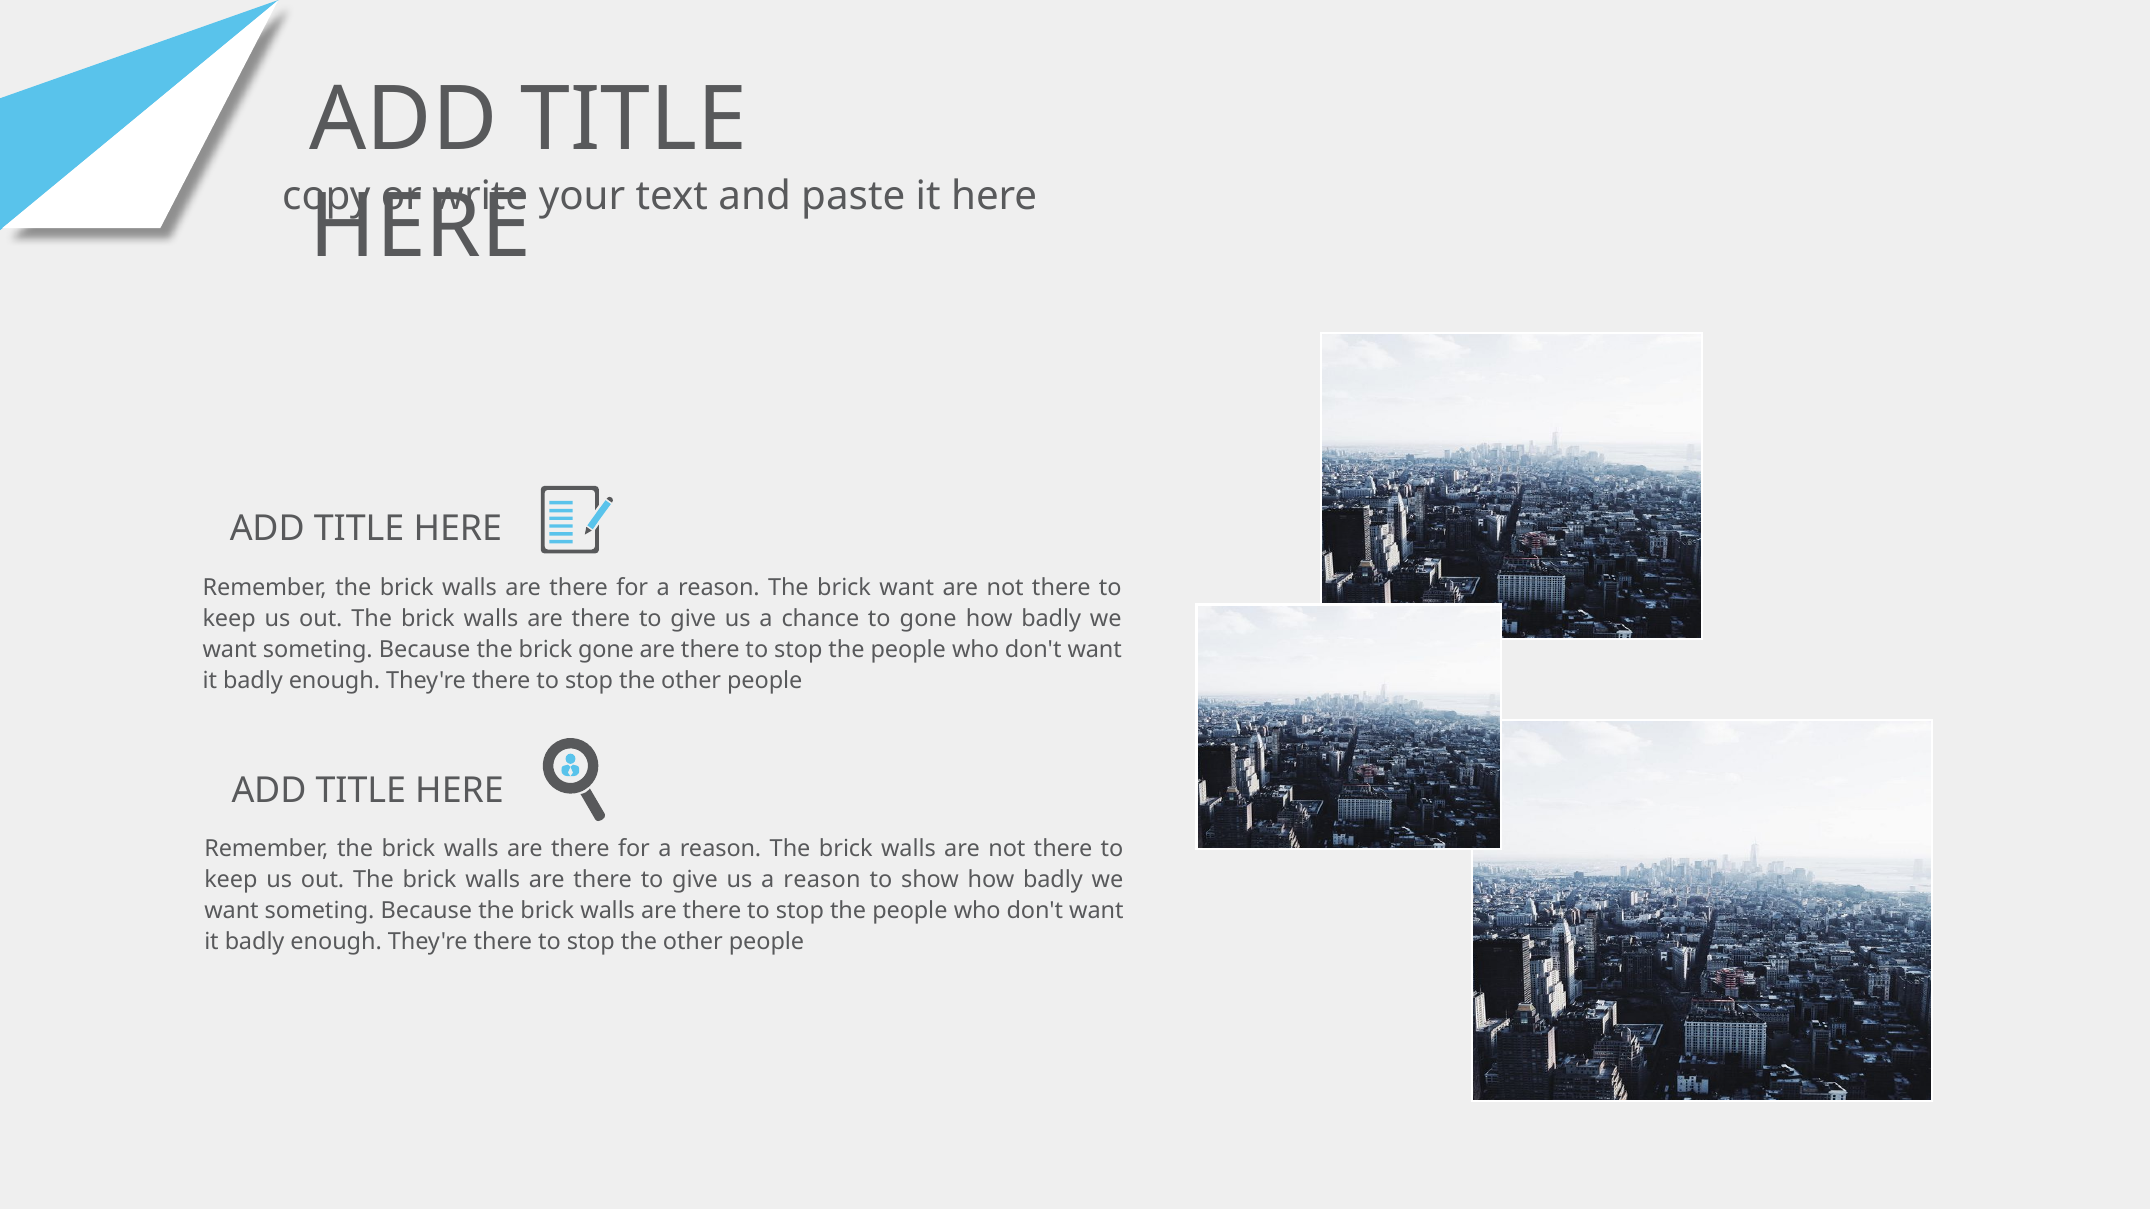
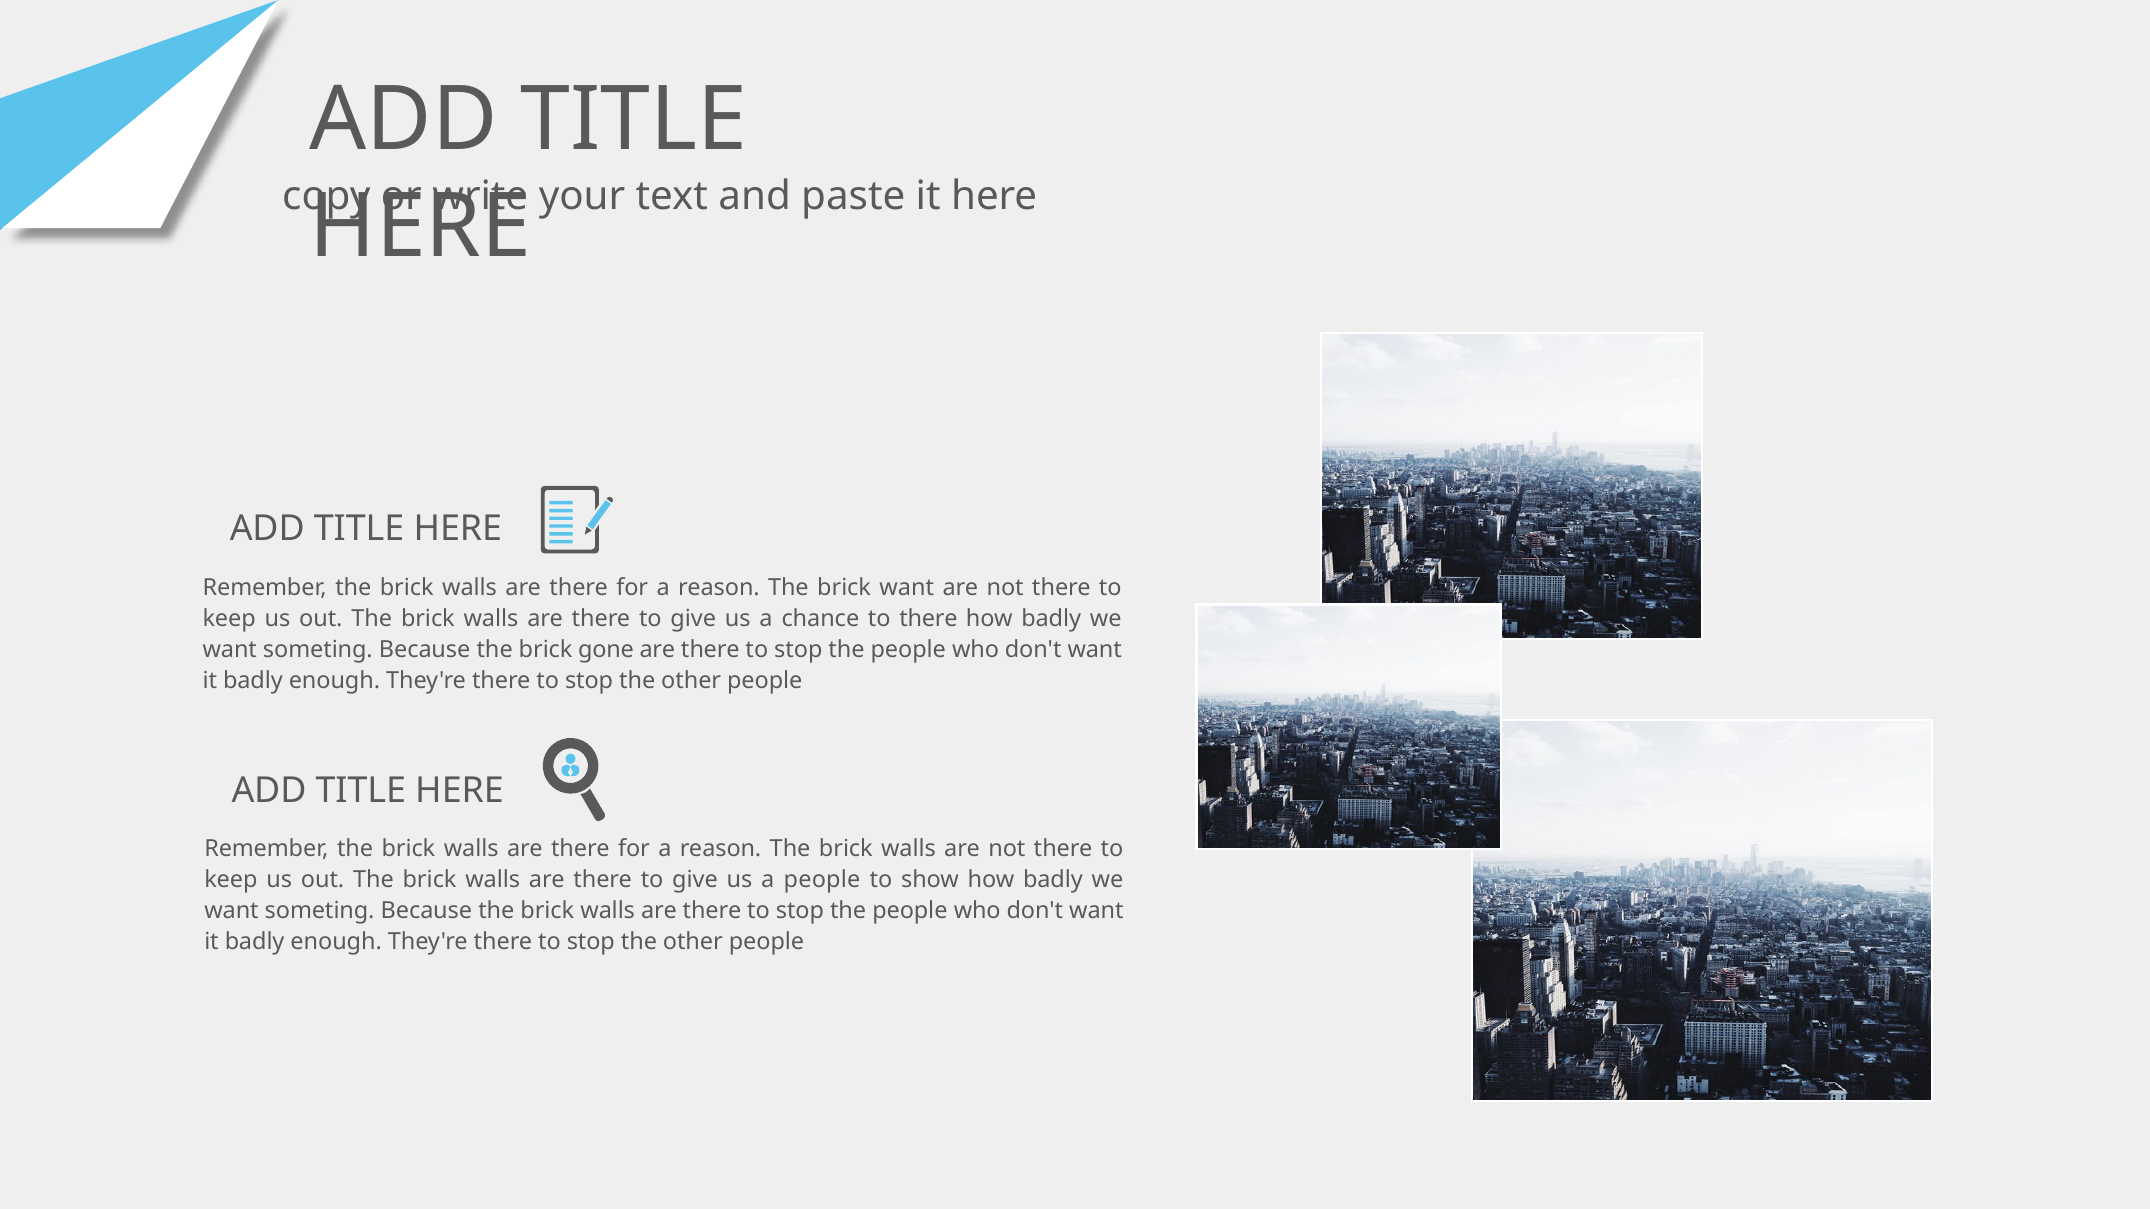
to gone: gone -> there
us a reason: reason -> people
